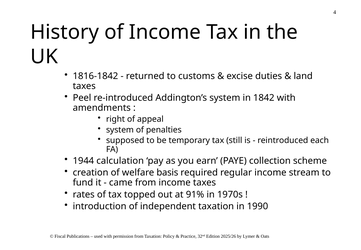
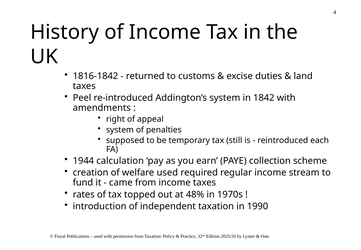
welfare basis: basis -> used
91%: 91% -> 48%
